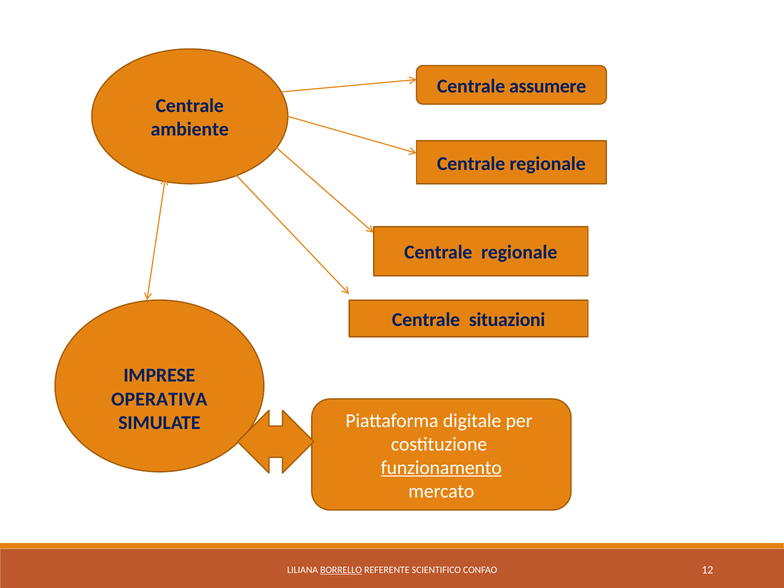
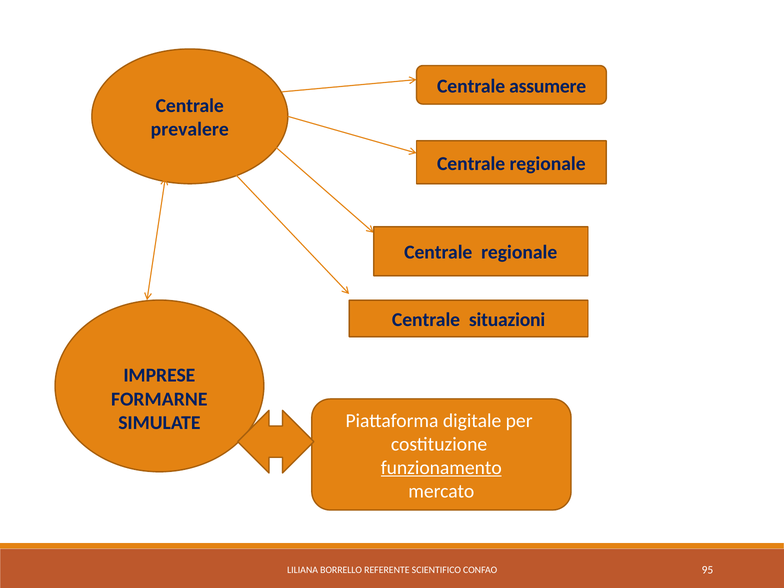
ambiente: ambiente -> prevalere
OPERATIVA: OPERATIVA -> FORMARNE
BORRELLO underline: present -> none
12: 12 -> 95
